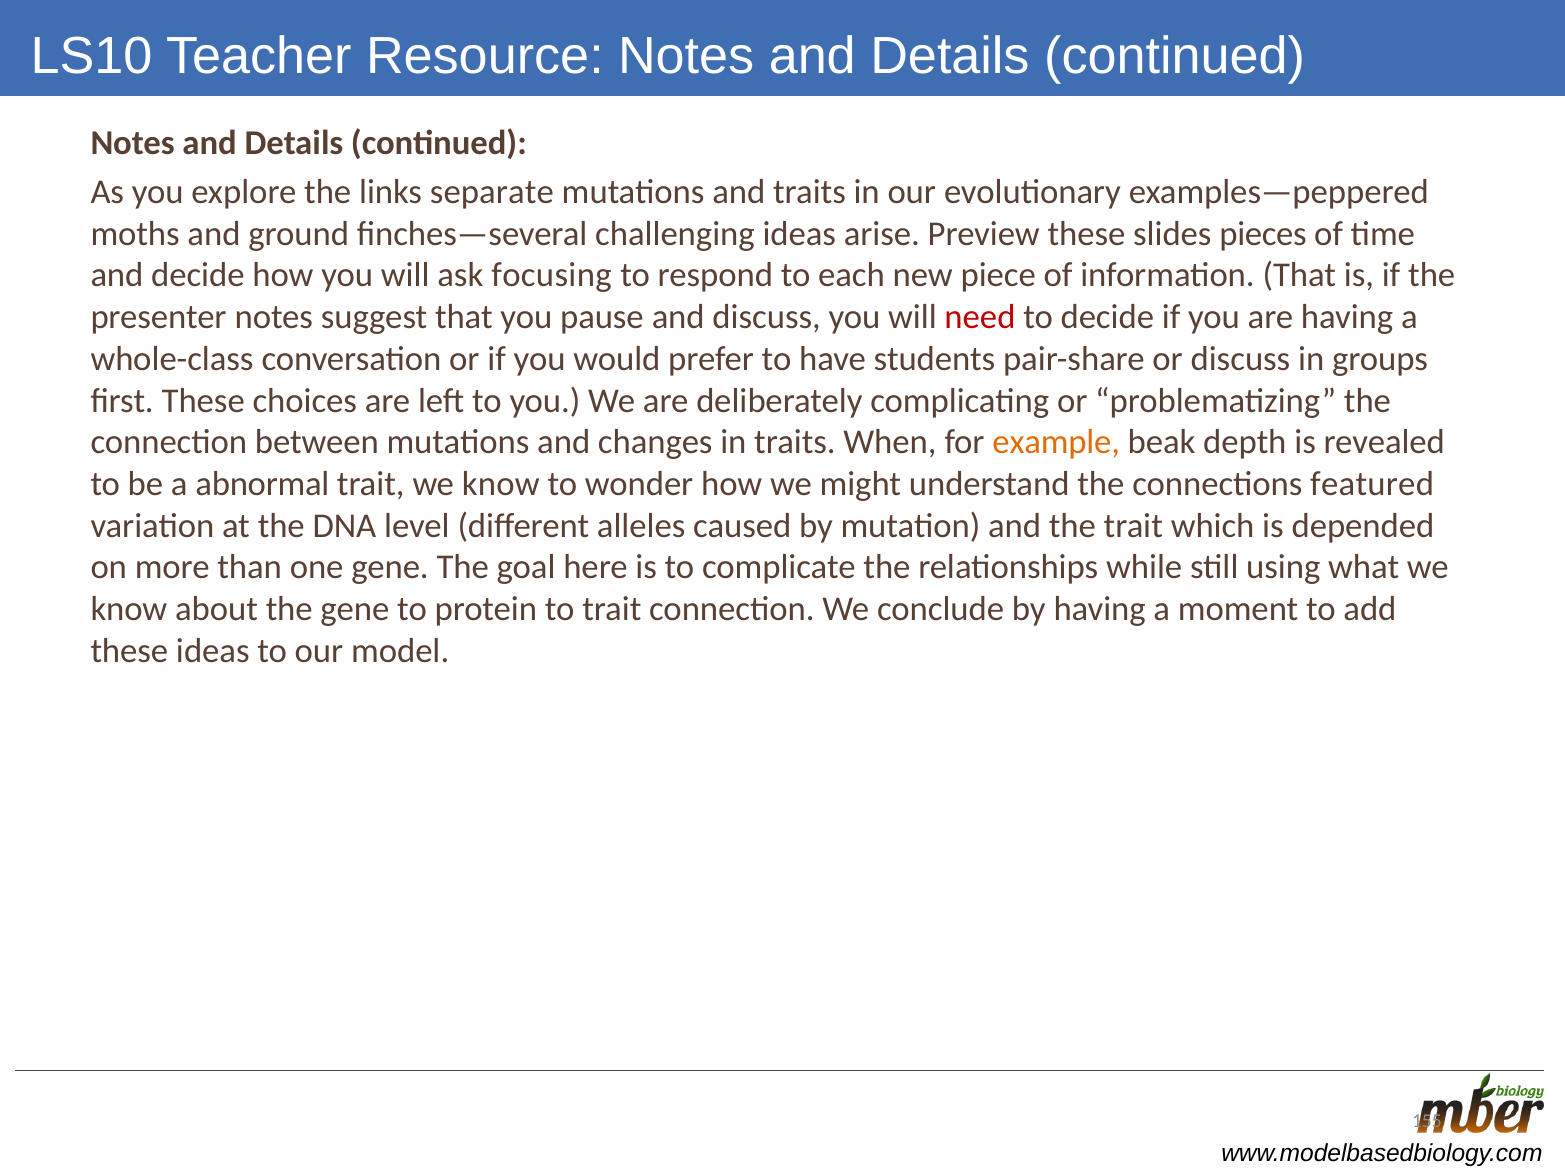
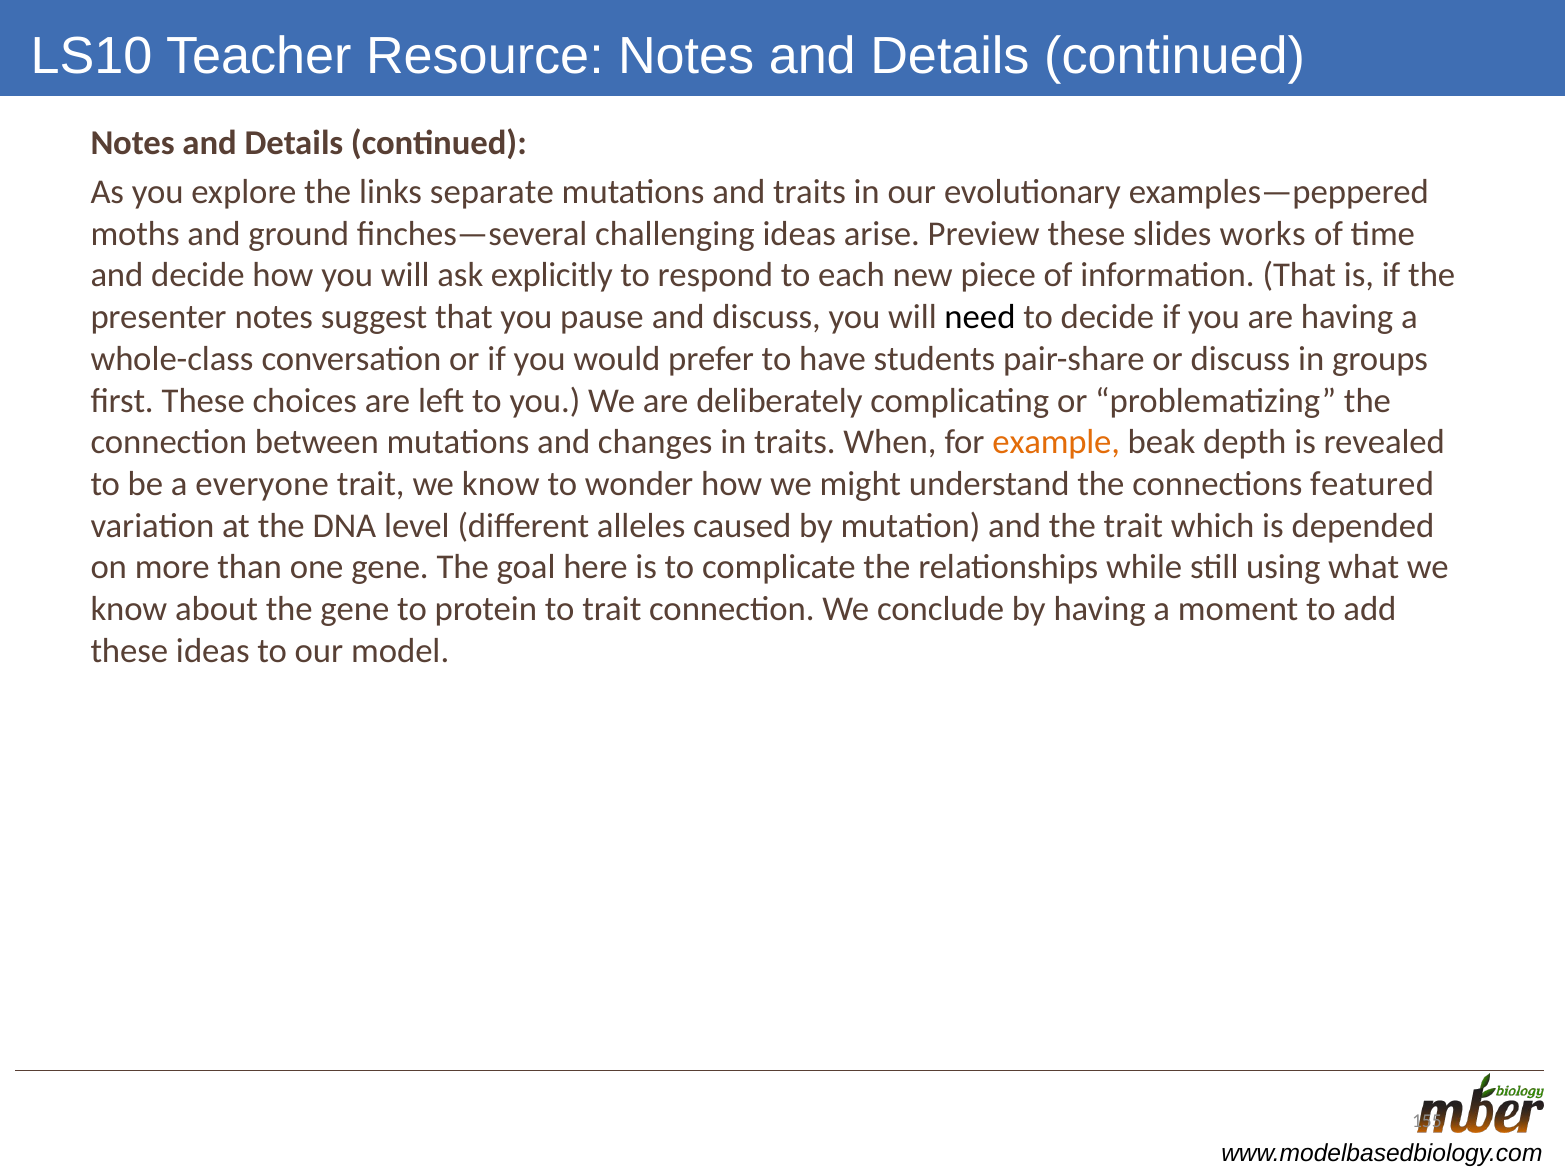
pieces: pieces -> works
focusing: focusing -> explicitly
need colour: red -> black
abnormal: abnormal -> everyone
